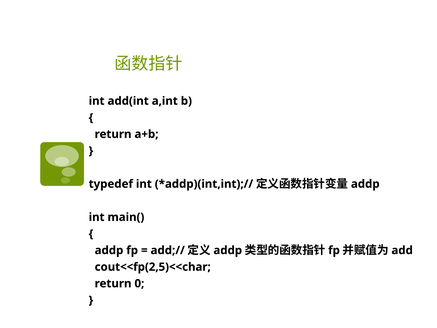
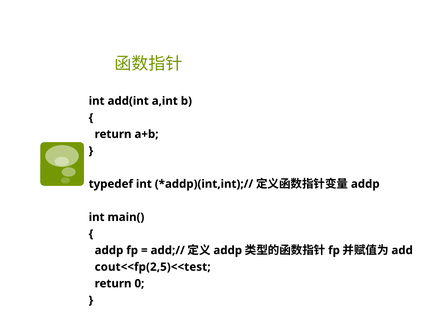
cout<<fp(2,5)<<char: cout<<fp(2,5)<<char -> cout<<fp(2,5)<<test
